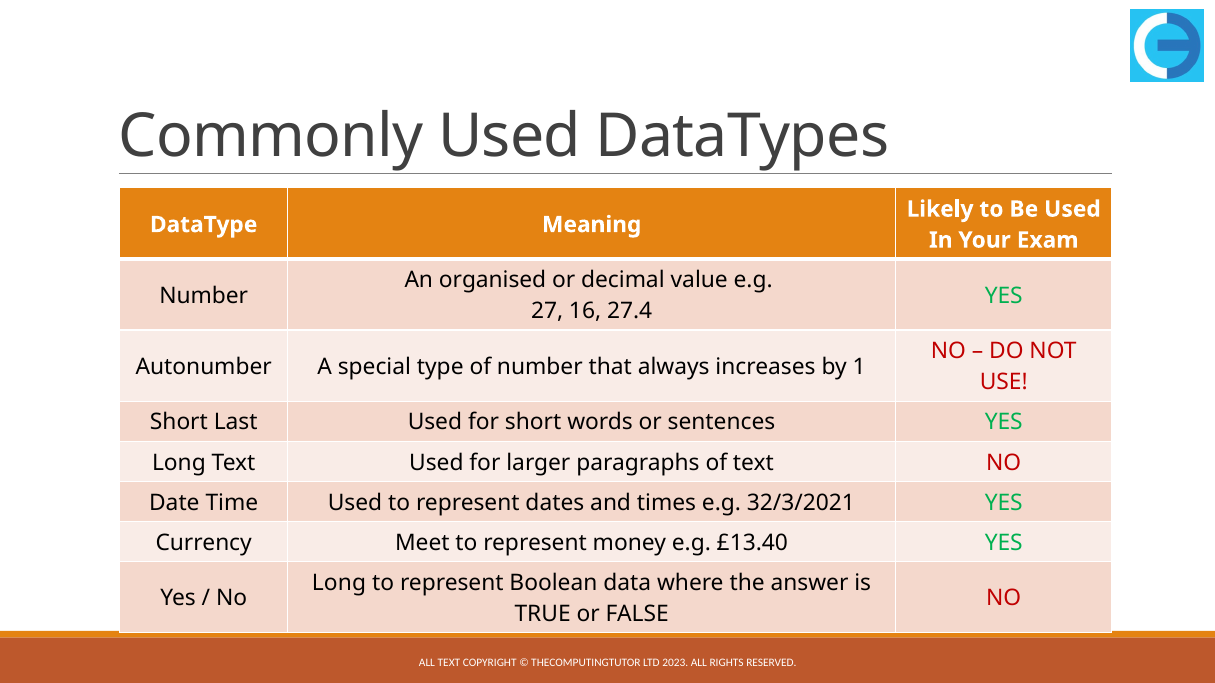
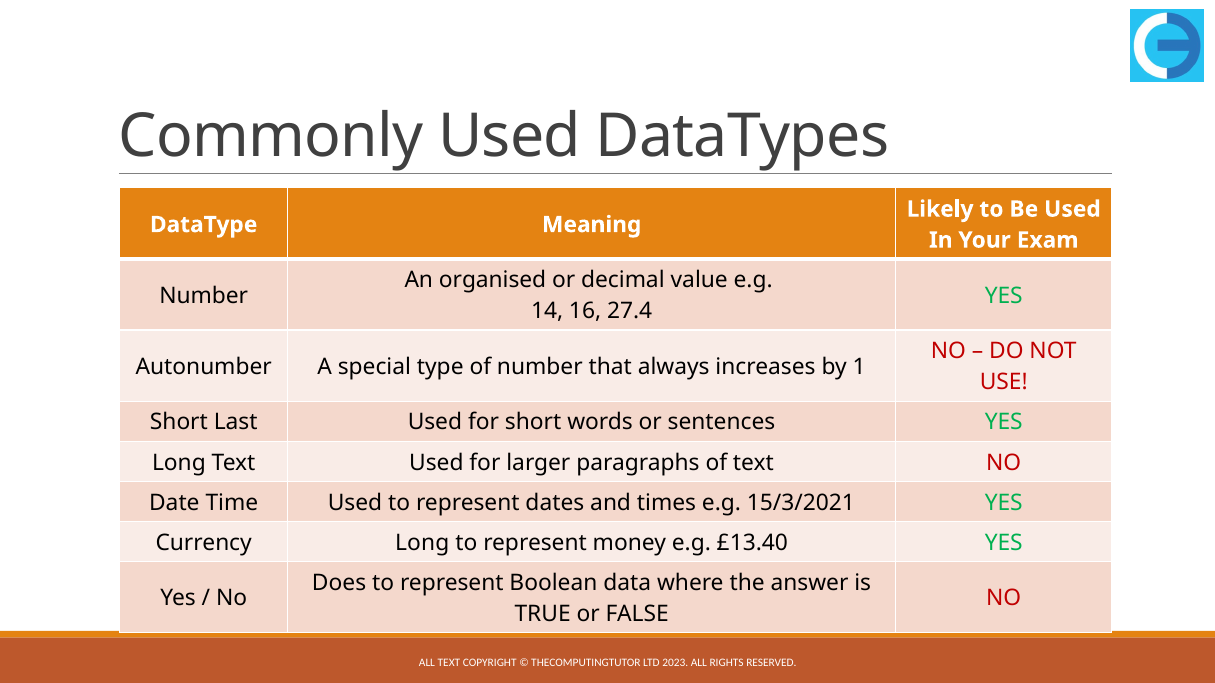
27: 27 -> 14
32/3/2021: 32/3/2021 -> 15/3/2021
Currency Meet: Meet -> Long
Long at (339, 583): Long -> Does
